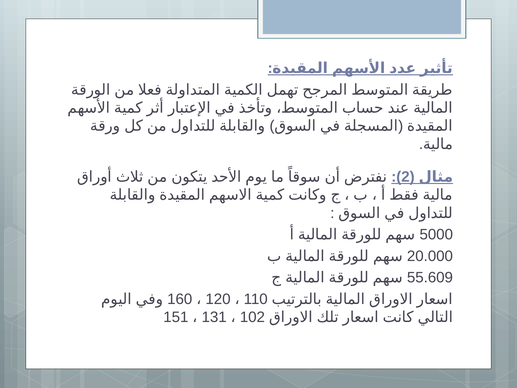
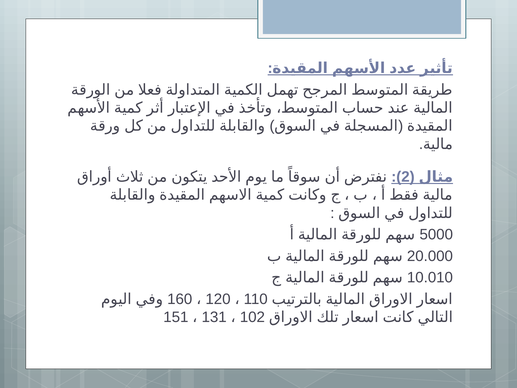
55.609: 55.609 -> 10.010
